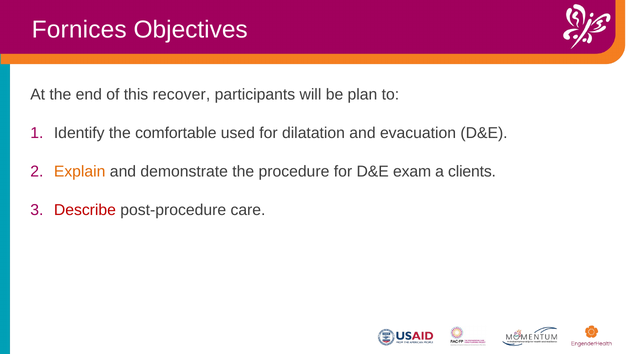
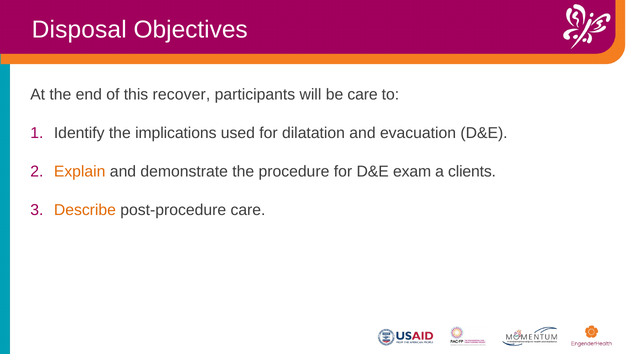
Fornices: Fornices -> Disposal
be plan: plan -> care
comfortable: comfortable -> implications
Describe colour: red -> orange
